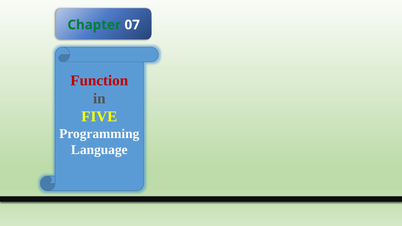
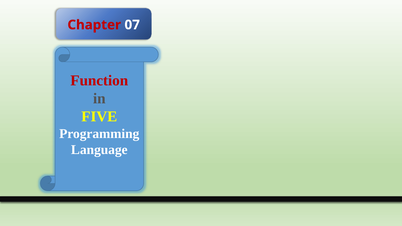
Chapter colour: green -> red
